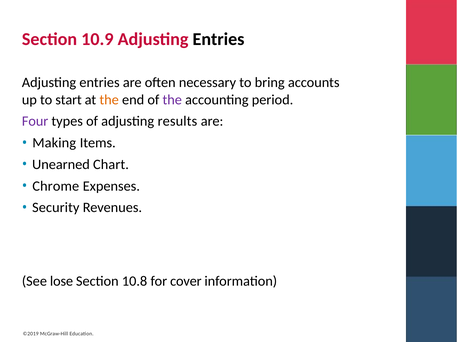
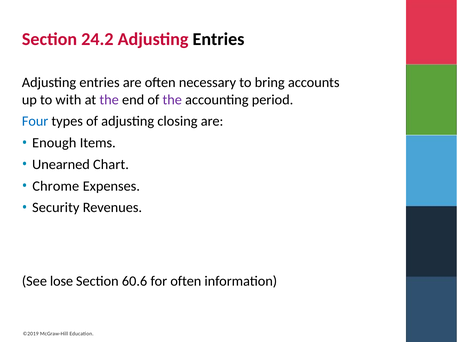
10.9: 10.9 -> 24.2
start: start -> with
the at (109, 100) colour: orange -> purple
Four colour: purple -> blue
results: results -> closing
Making: Making -> Enough
10.8: 10.8 -> 60.6
for cover: cover -> often
